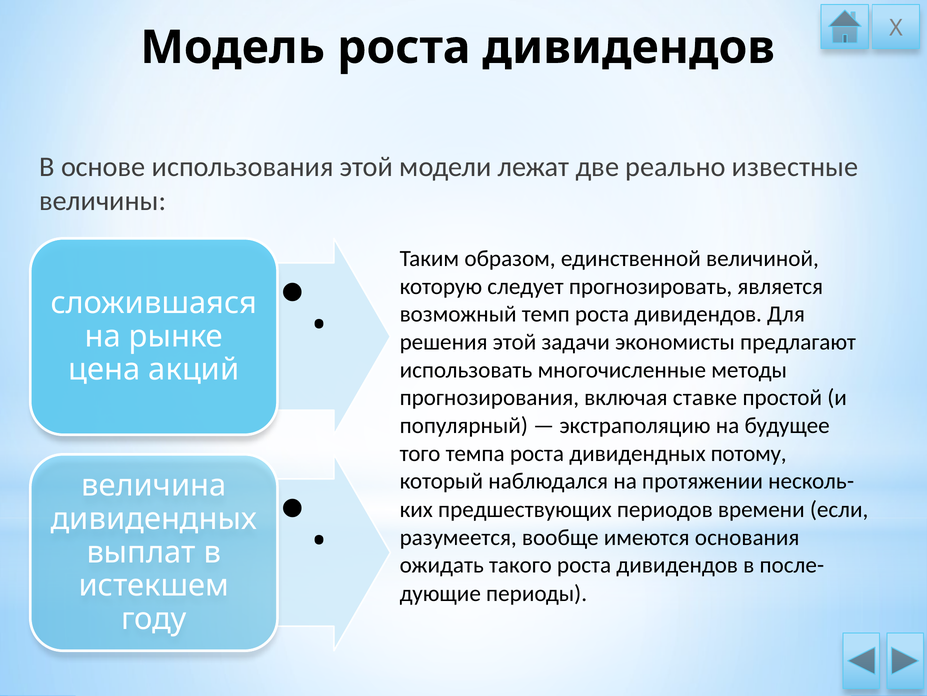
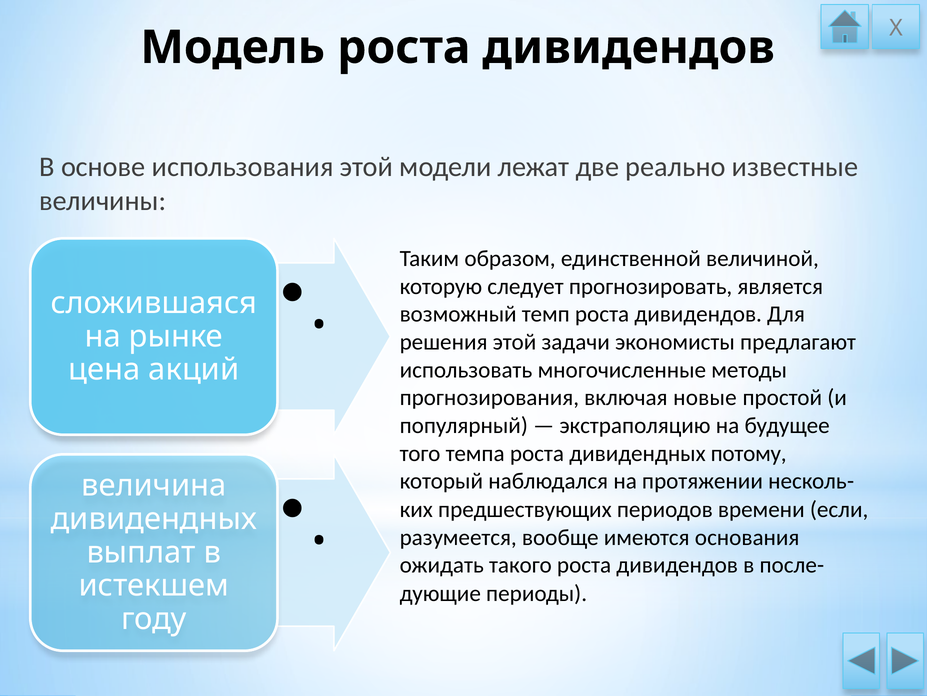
ставке: ставке -> новые
